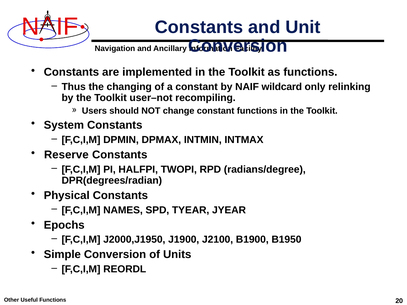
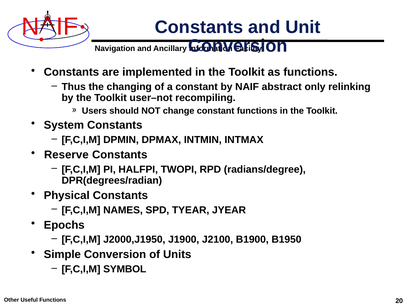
wildcard: wildcard -> abstract
REORDL: REORDL -> SYMBOL
